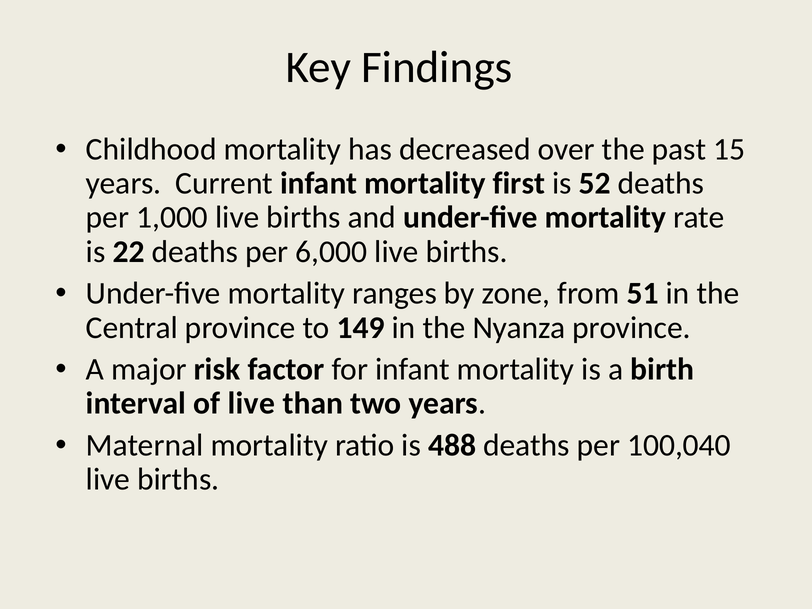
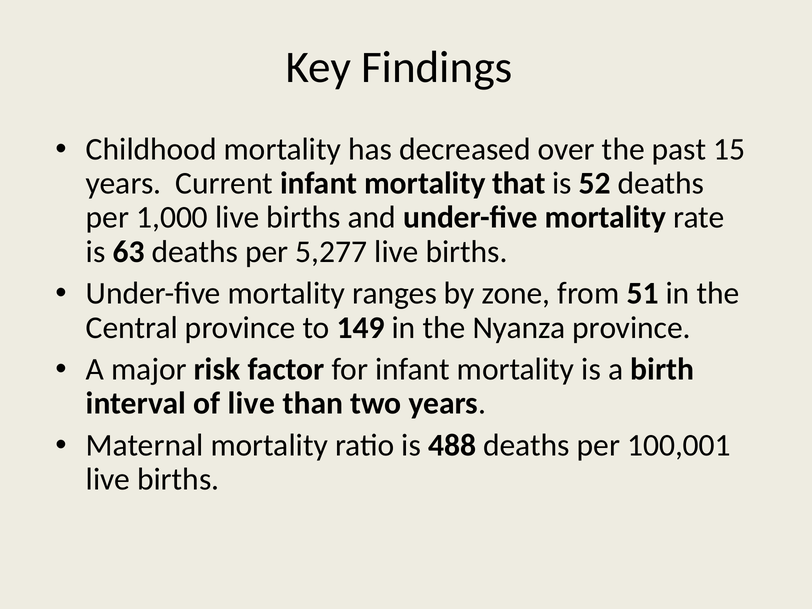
first: first -> that
22: 22 -> 63
6,000: 6,000 -> 5,277
100,040: 100,040 -> 100,001
